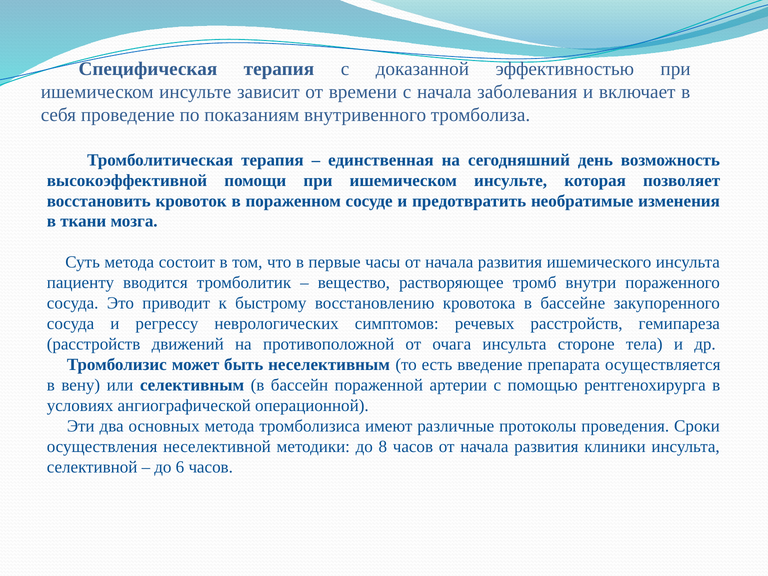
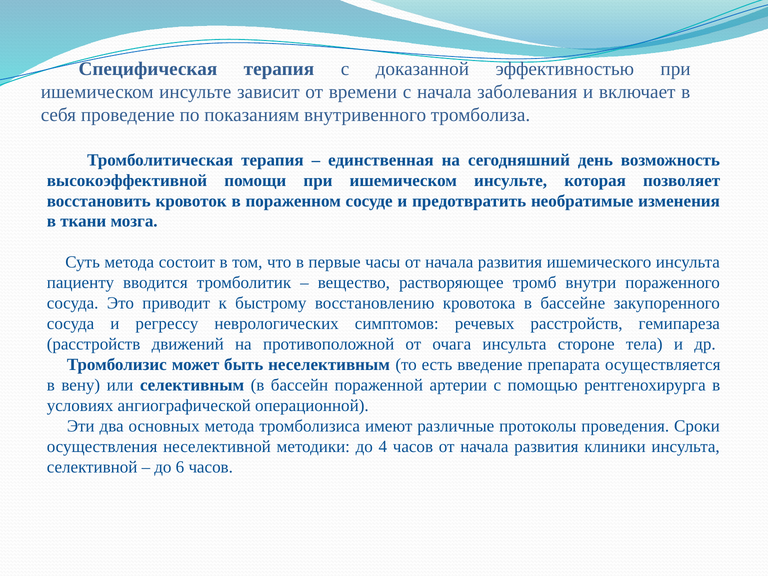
8: 8 -> 4
